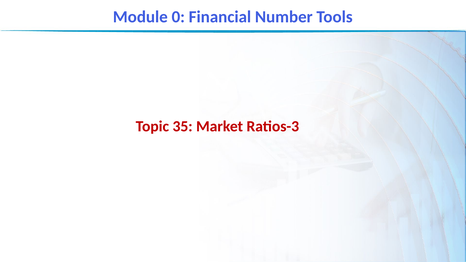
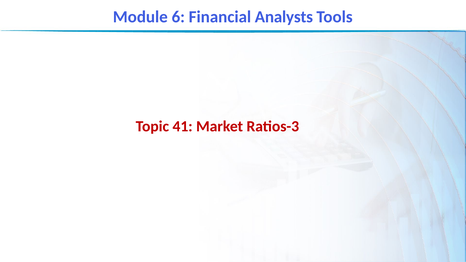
0: 0 -> 6
Number: Number -> Analysts
35: 35 -> 41
